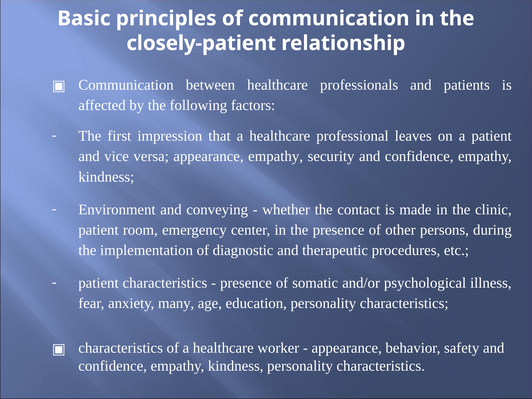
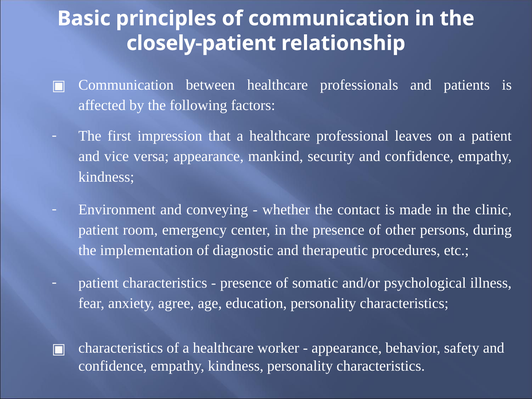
appearance empathy: empathy -> mankind
many: many -> agree
